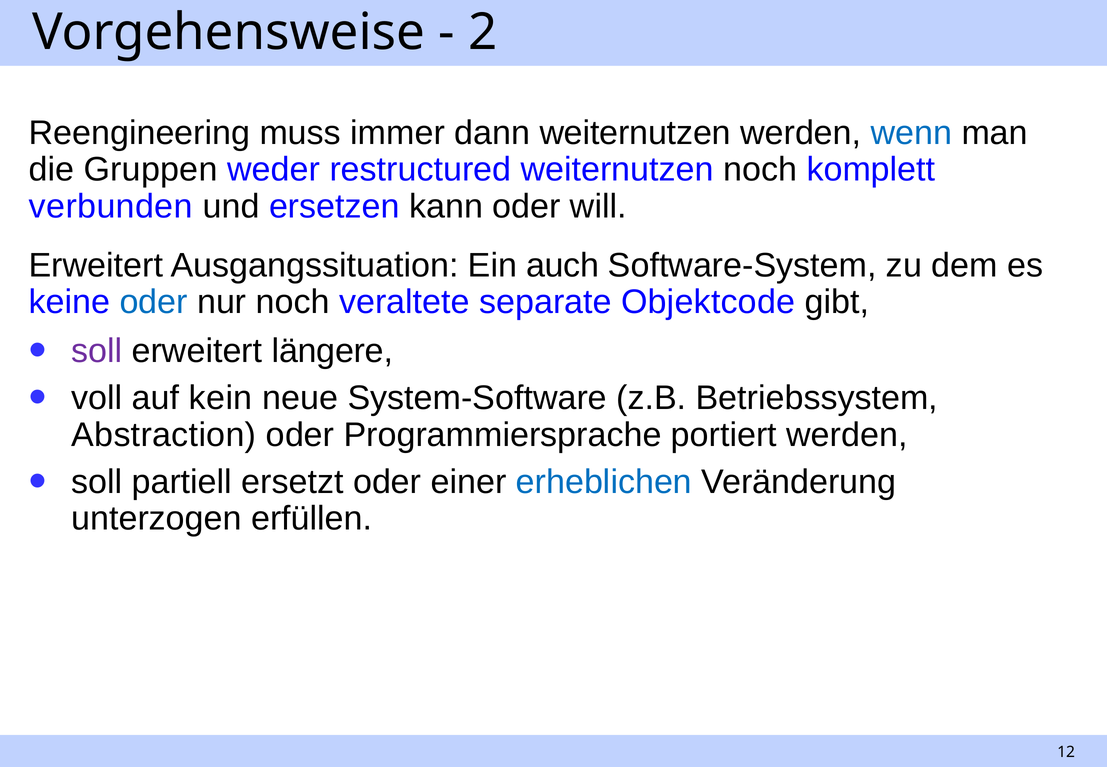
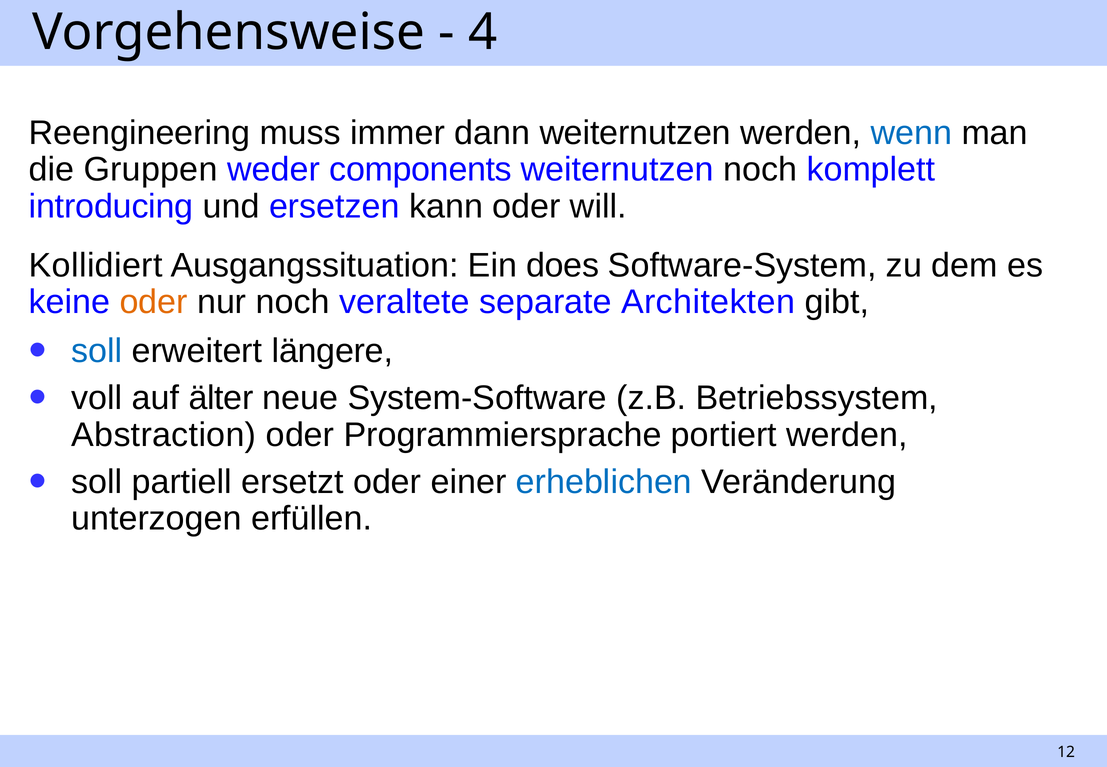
2: 2 -> 4
restructured: restructured -> components
verbunden: verbunden -> introducing
Erweitert at (96, 265): Erweitert -> Kollidiert
auch: auch -> does
oder at (154, 302) colour: blue -> orange
Objektcode: Objektcode -> Architekten
soll at (97, 351) colour: purple -> blue
kein: kein -> älter
